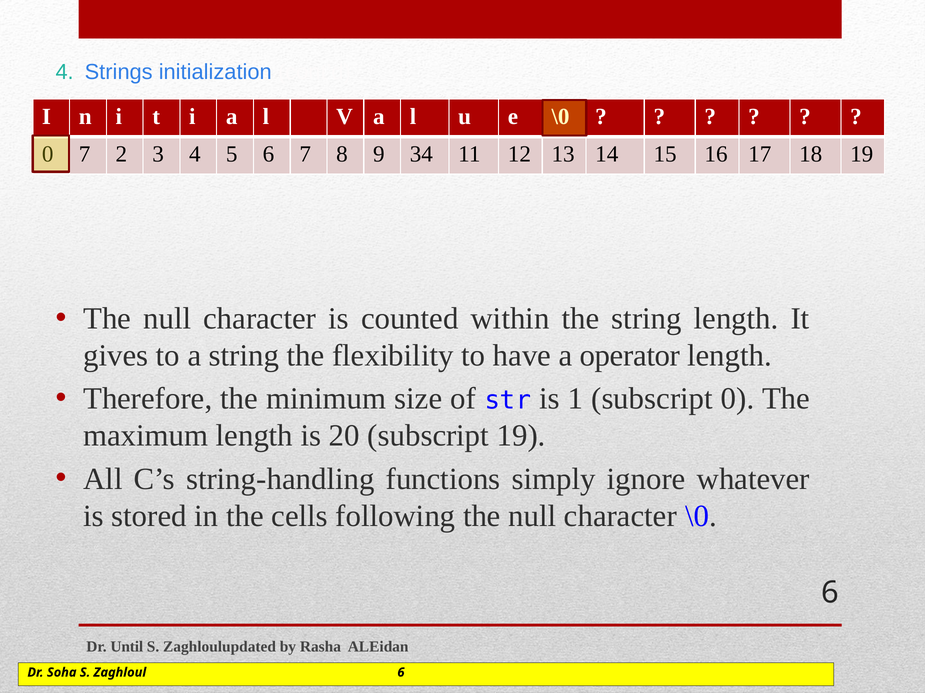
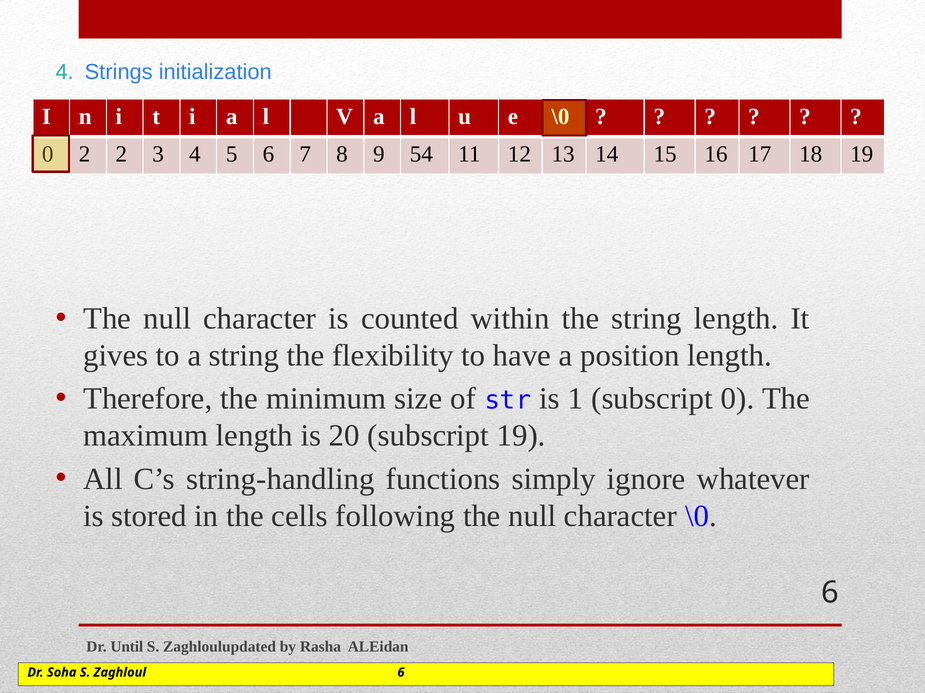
7 at (85, 154): 7 -> 2
34: 34 -> 54
operator: operator -> position
